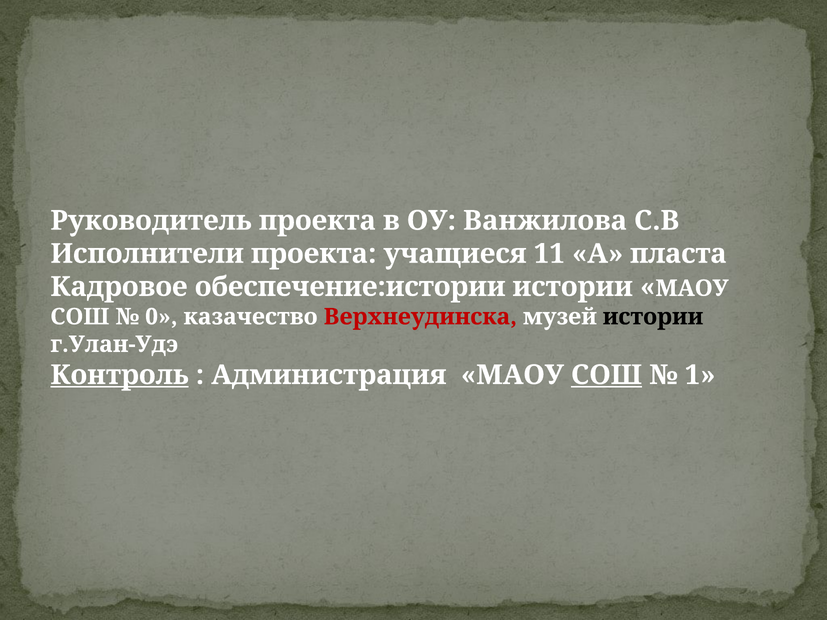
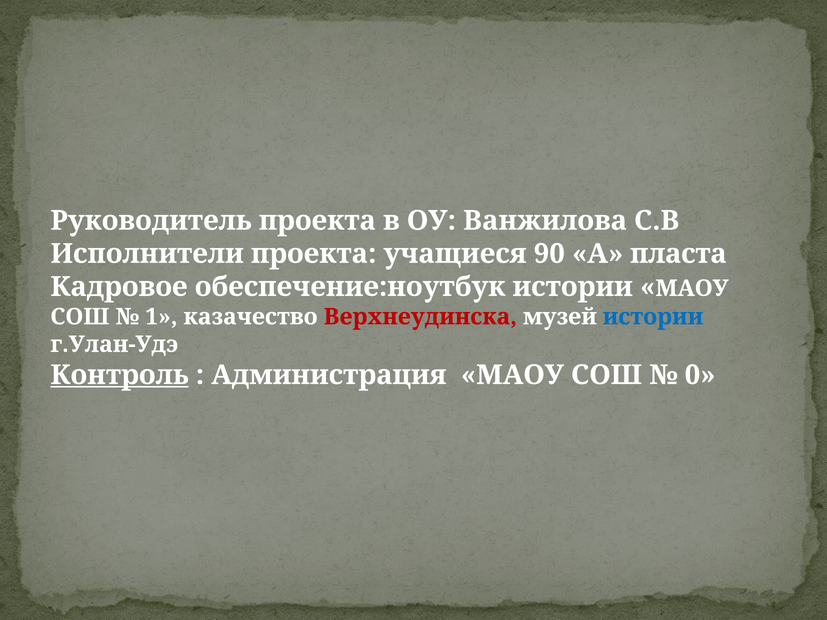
11: 11 -> 90
обеспечение:истории: обеспечение:истории -> обеспечение:ноутбук
0: 0 -> 1
истории at (653, 317) colour: black -> blue
СОШ at (607, 375) underline: present -> none
1: 1 -> 0
